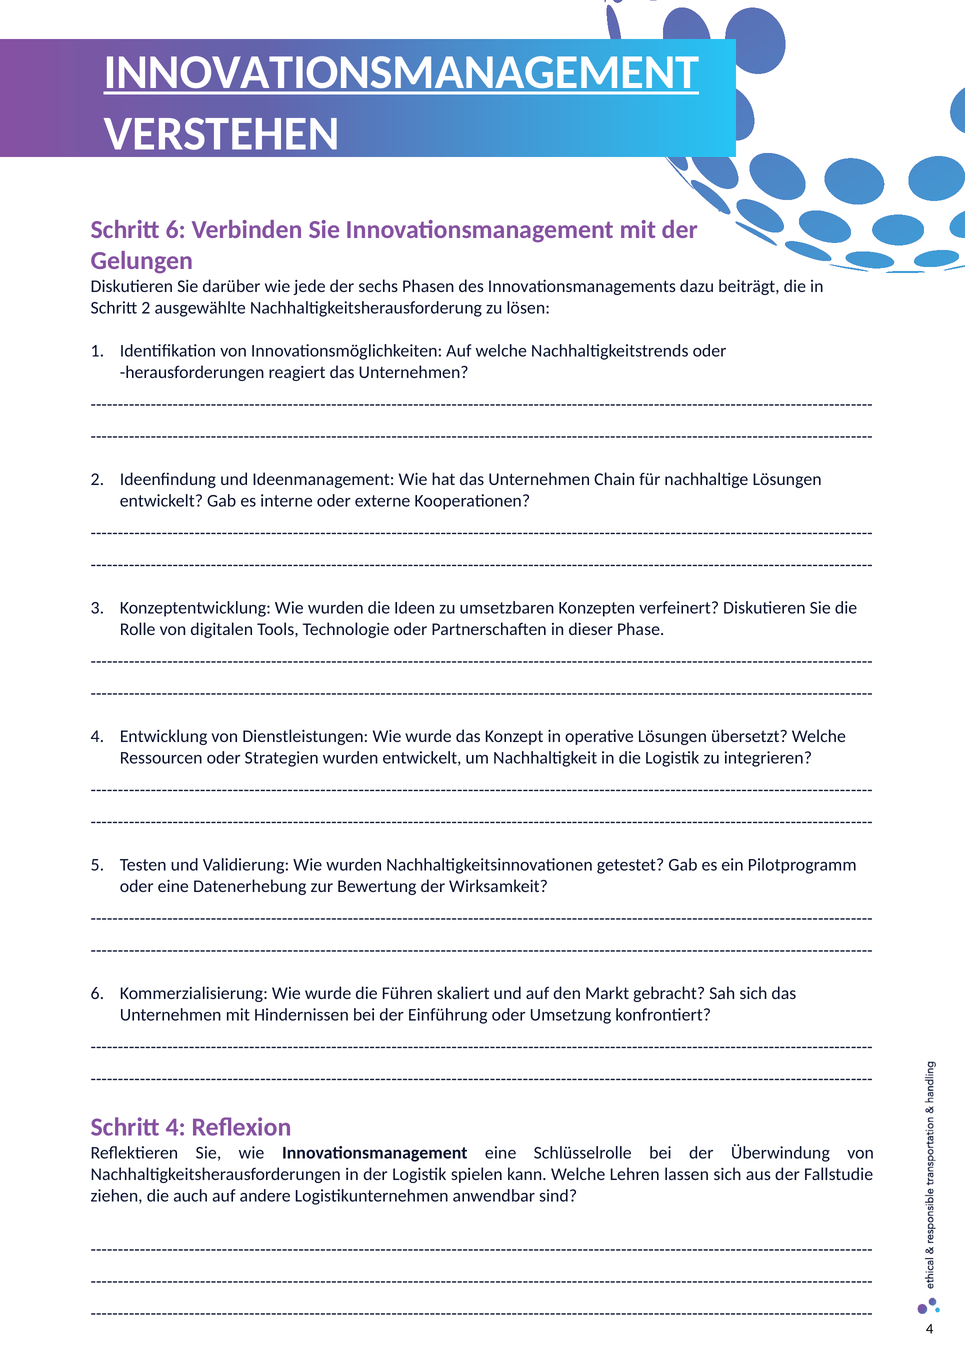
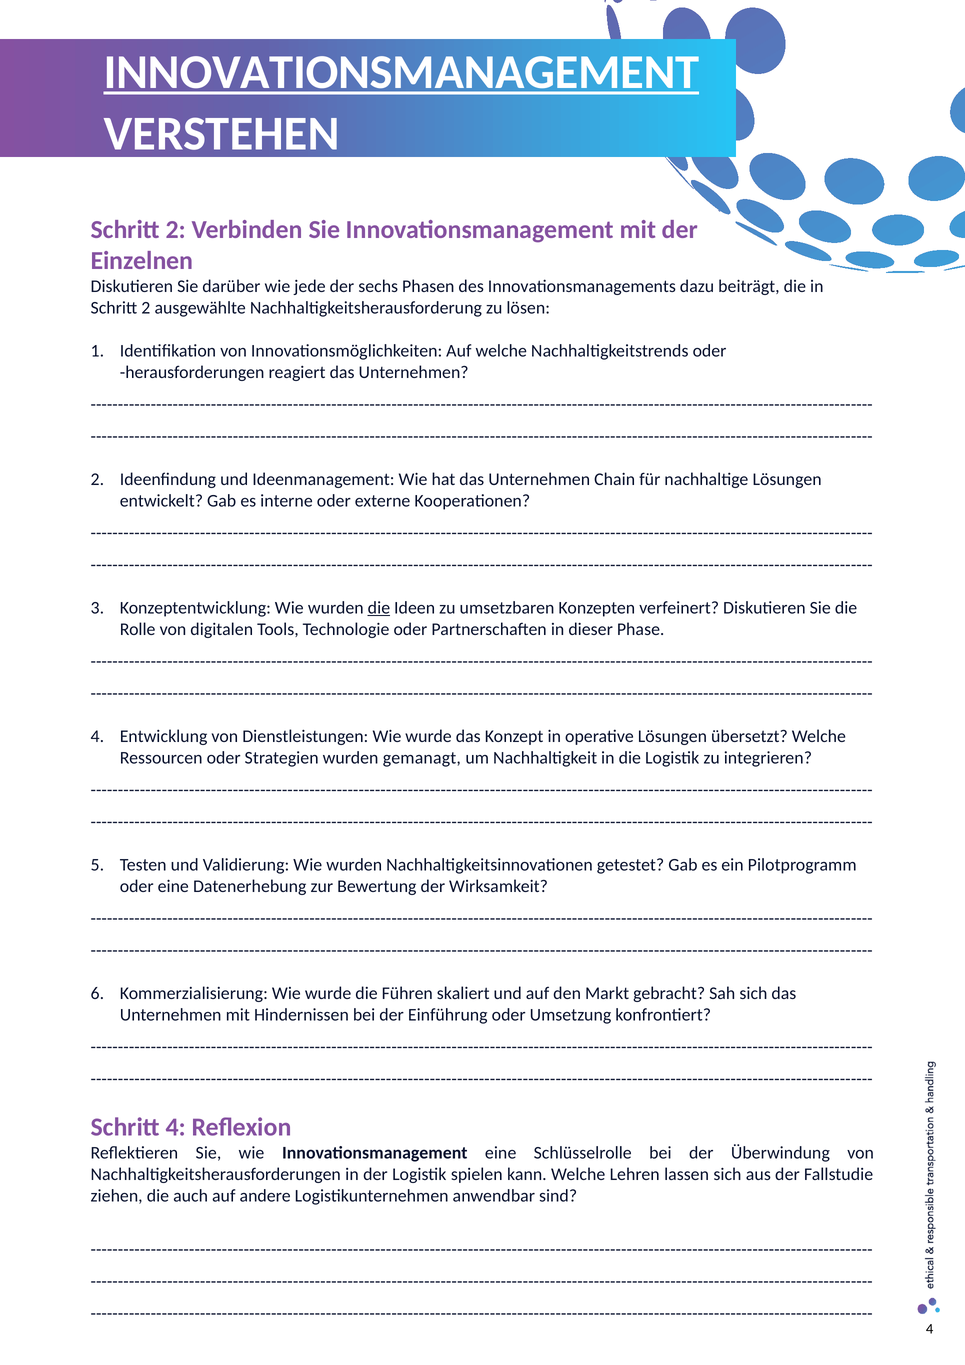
6 at (176, 230): 6 -> 2
Gelungen: Gelungen -> Einzelnen
die at (379, 608) underline: none -> present
wurden entwickelt: entwickelt -> gemanagt
